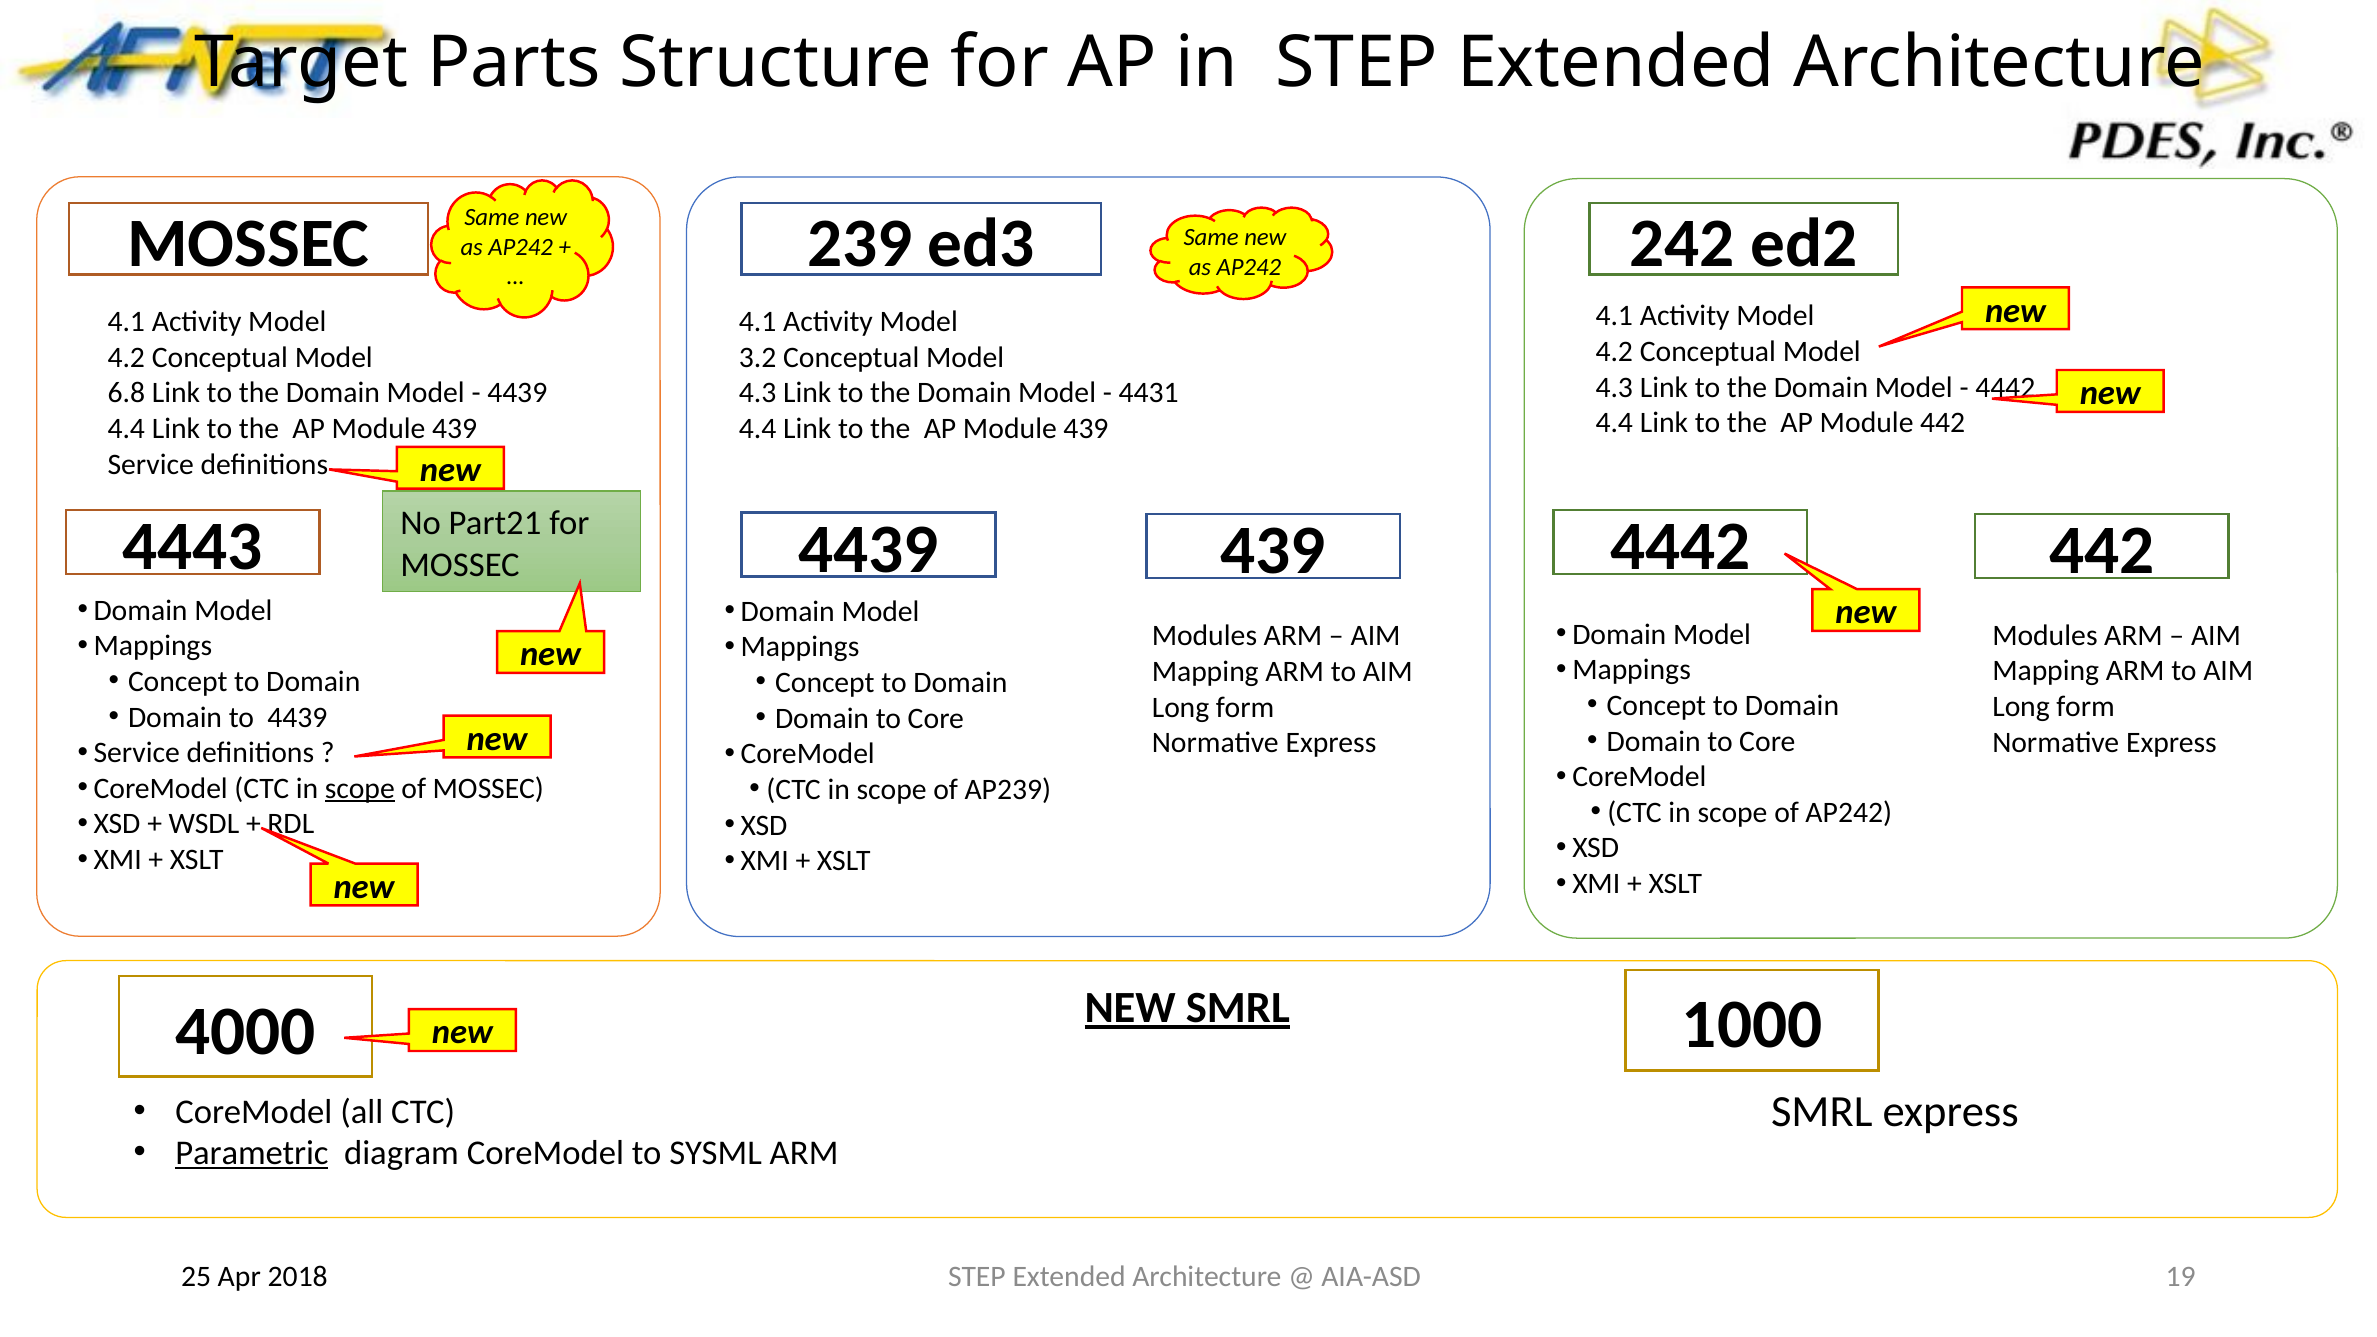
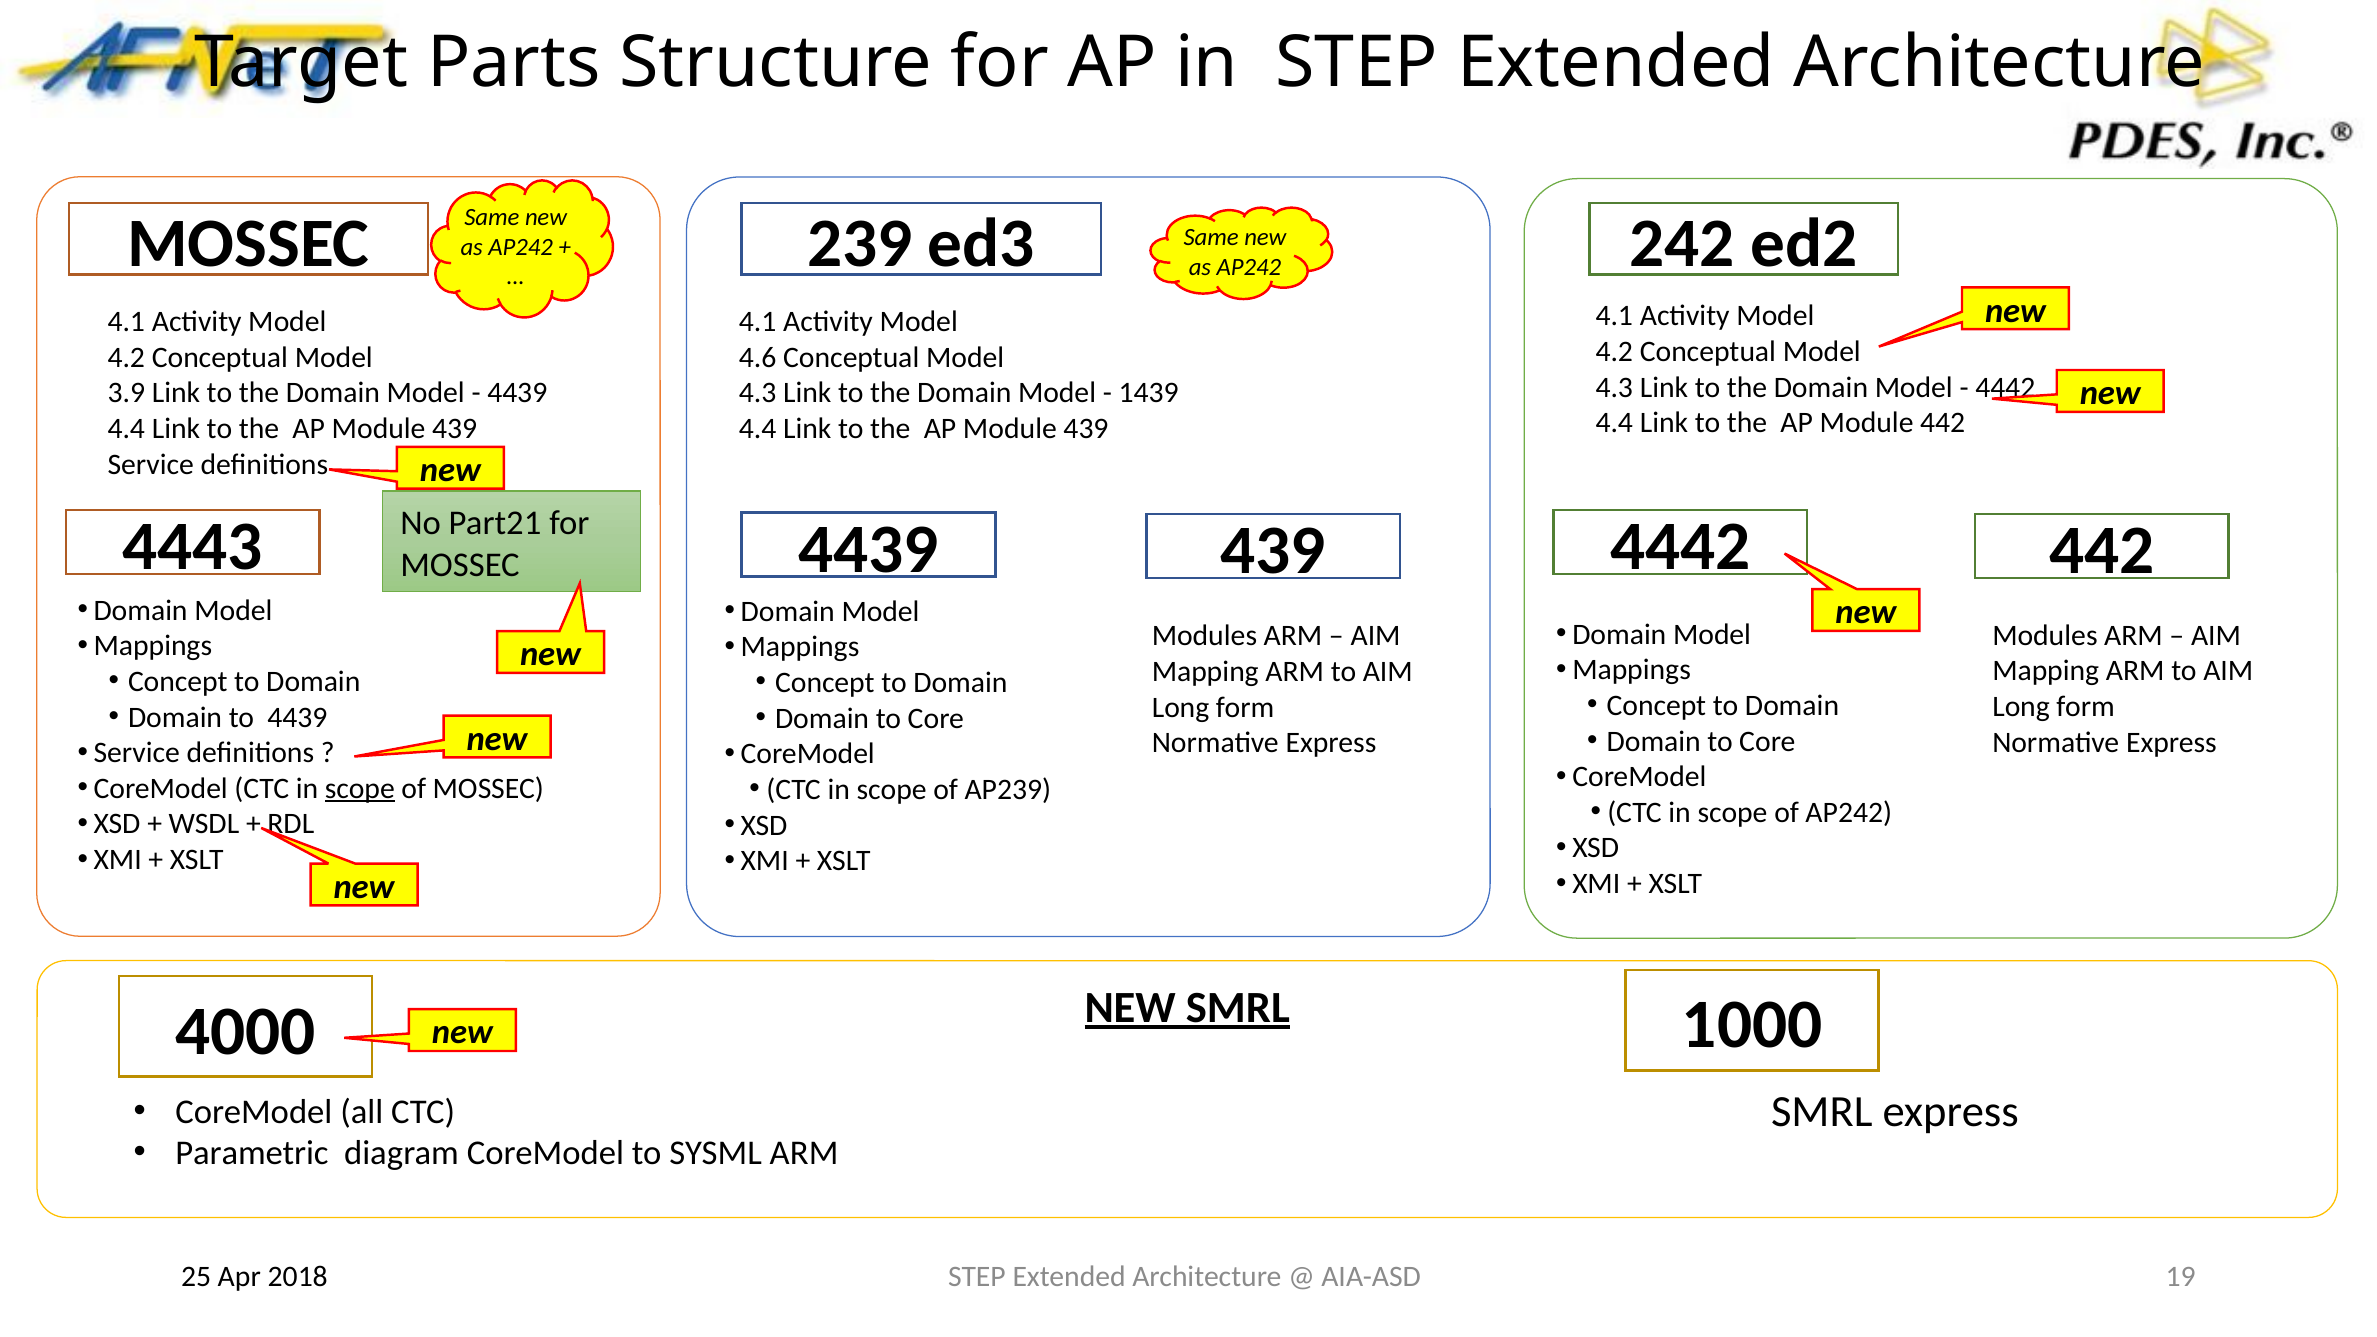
3.2: 3.2 -> 4.6
6.8: 6.8 -> 3.9
4431: 4431 -> 1439
Parametric underline: present -> none
